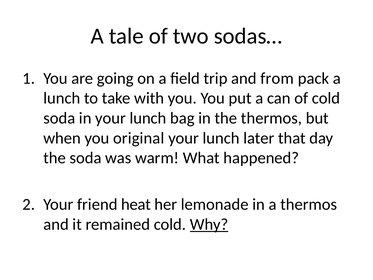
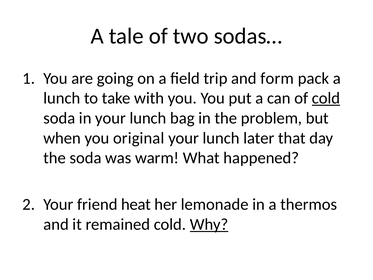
from: from -> form
cold at (326, 98) underline: none -> present
the thermos: thermos -> problem
